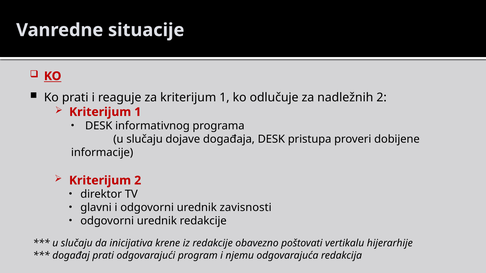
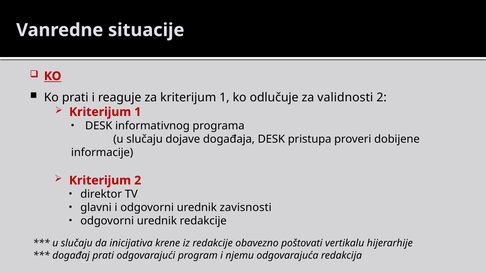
nadležnih: nadležnih -> validnosti
